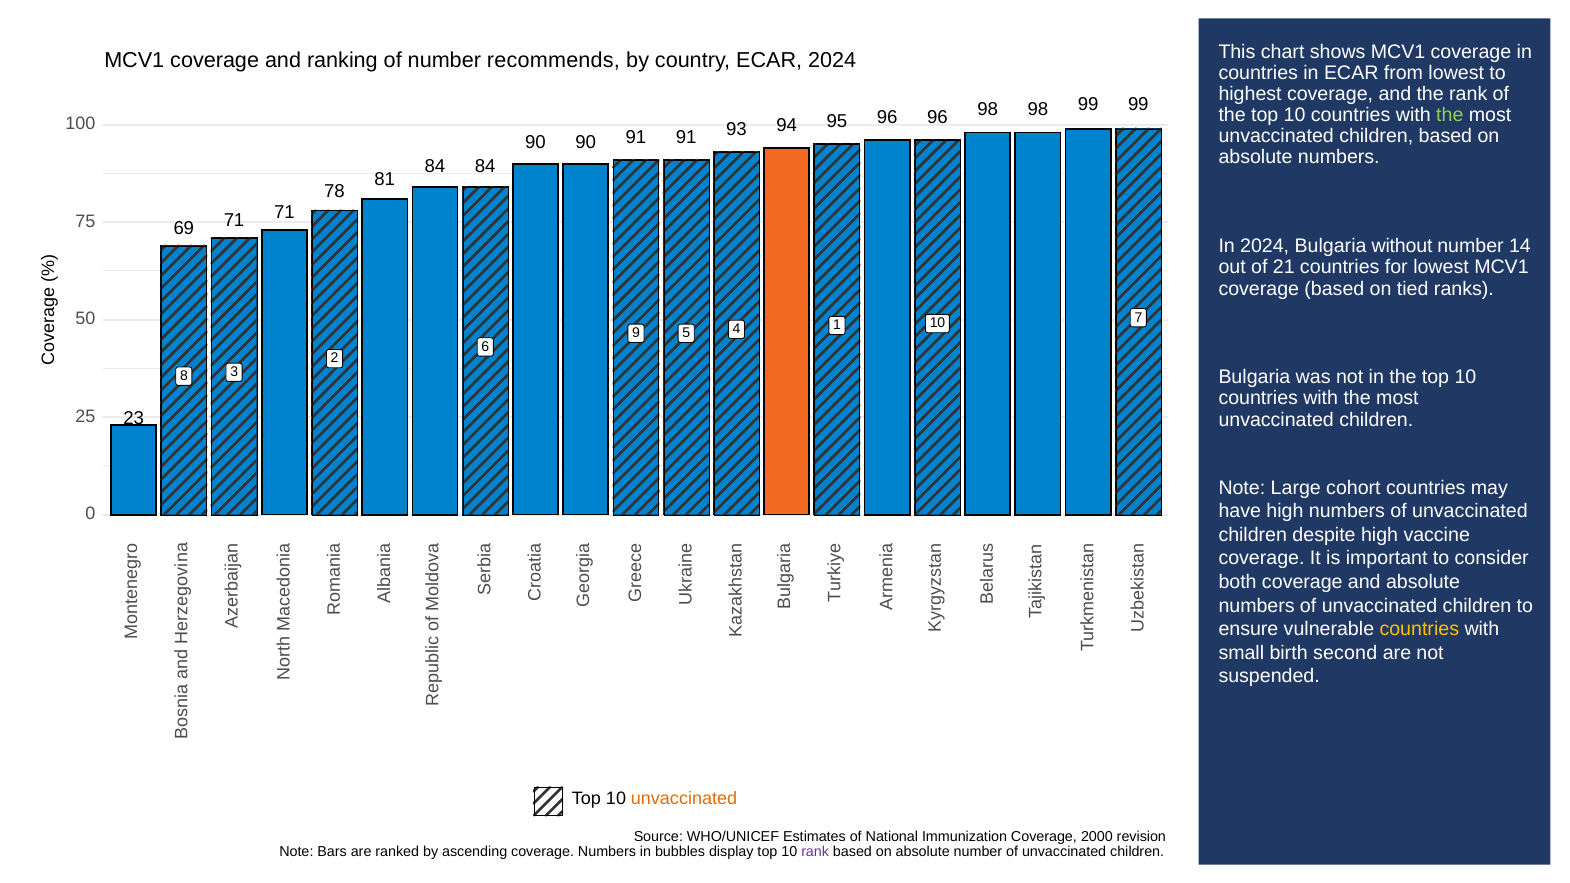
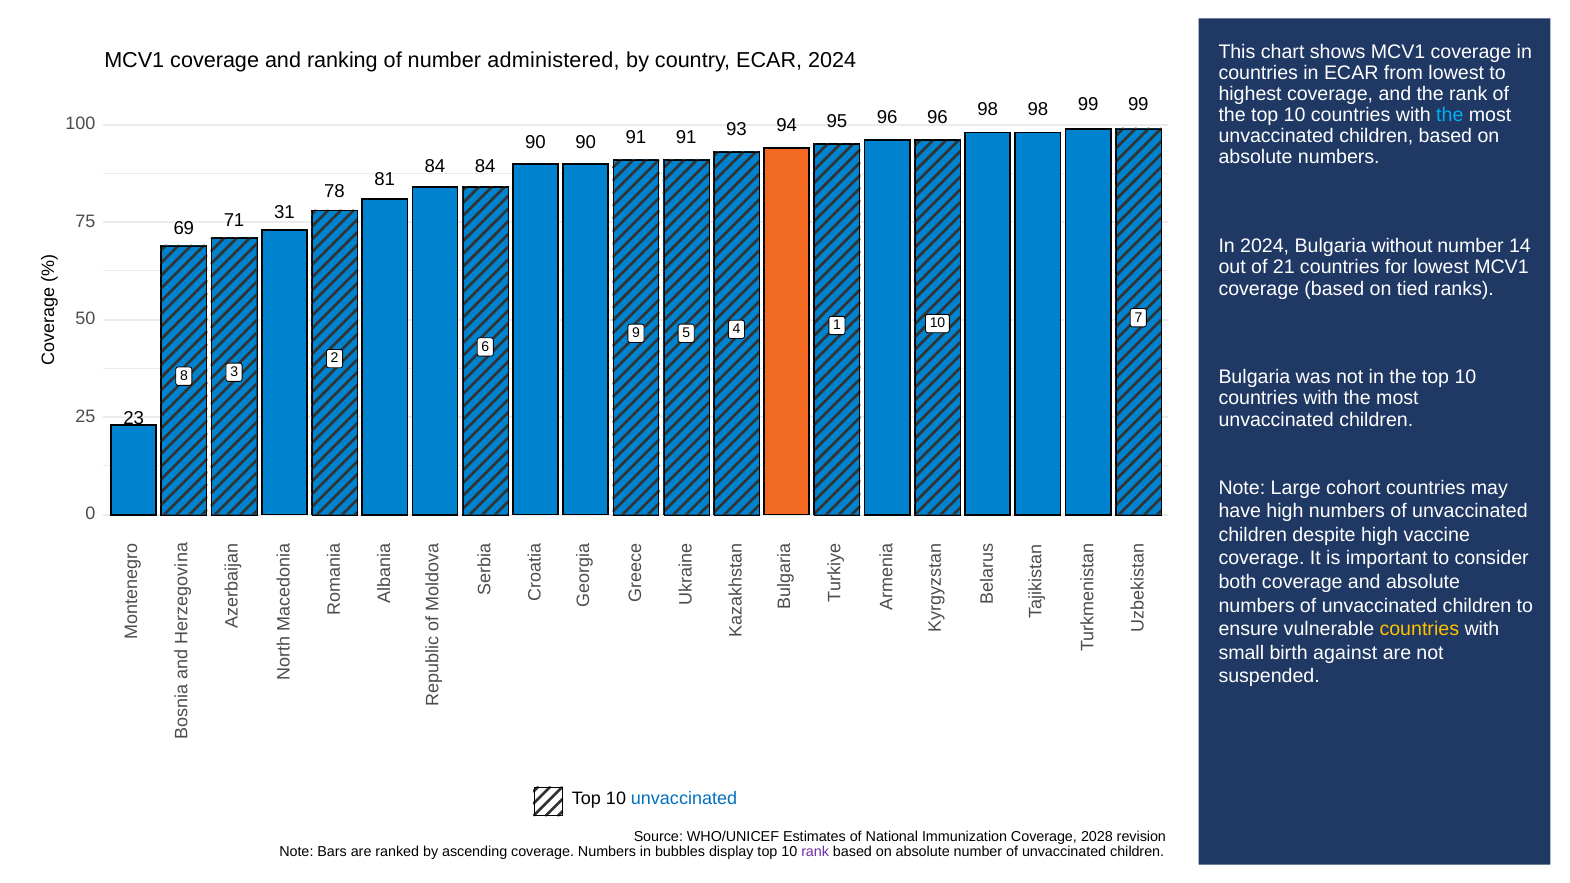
recommends: recommends -> administered
the at (1450, 115) colour: light green -> light blue
71 71: 71 -> 31
second: second -> against
unvaccinated at (684, 799) colour: orange -> blue
2000: 2000 -> 2028
